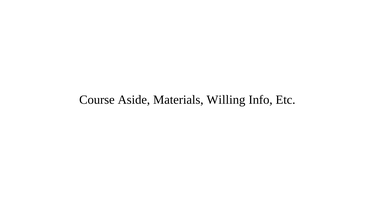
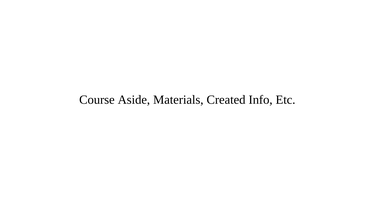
Willing: Willing -> Created
